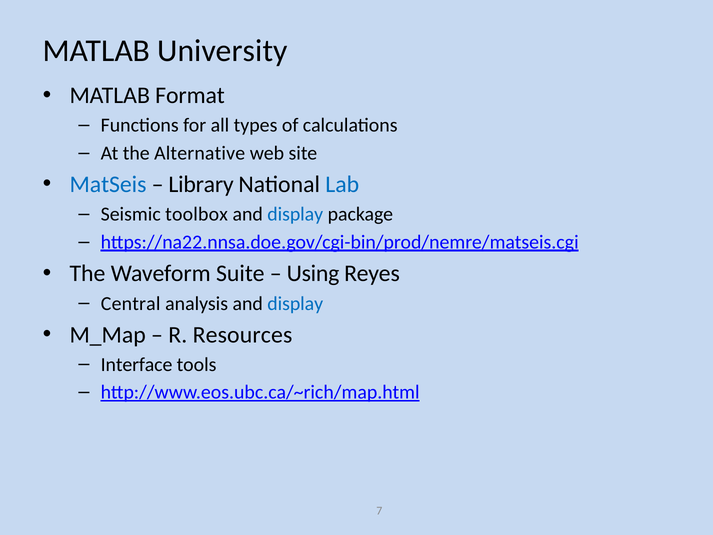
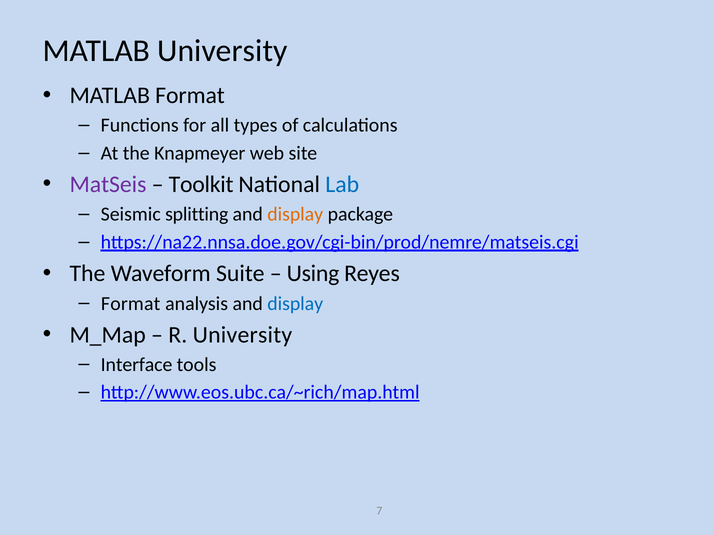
Alternative: Alternative -> Knapmeyer
MatSeis colour: blue -> purple
Library: Library -> Toolkit
toolbox: toolbox -> splitting
display at (295, 214) colour: blue -> orange
Central at (131, 303): Central -> Format
R Resources: Resources -> University
